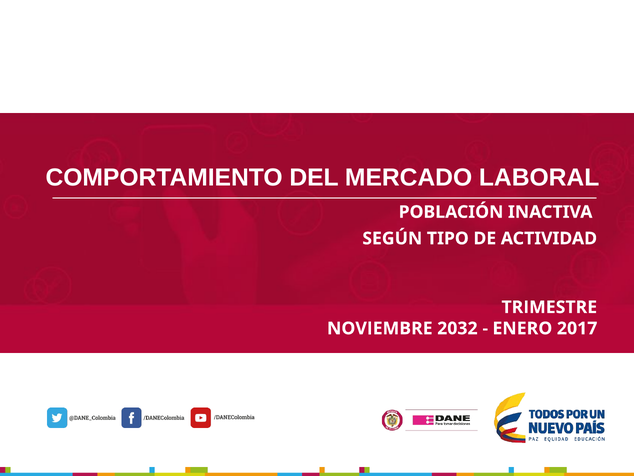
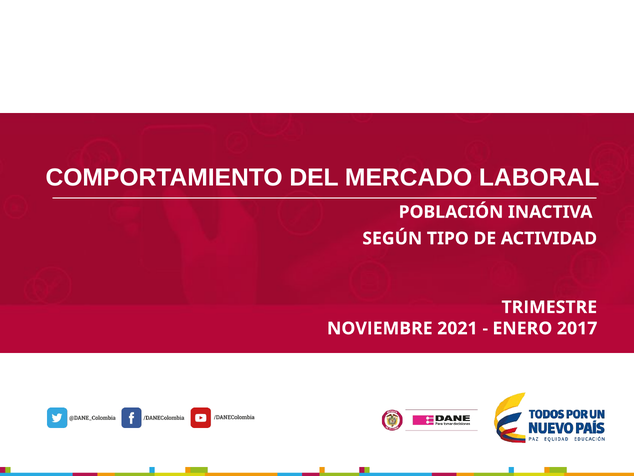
2032: 2032 -> 2021
